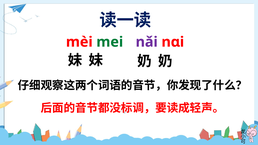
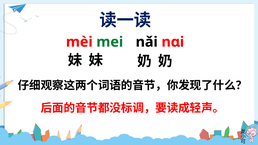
nǎi colour: purple -> black
